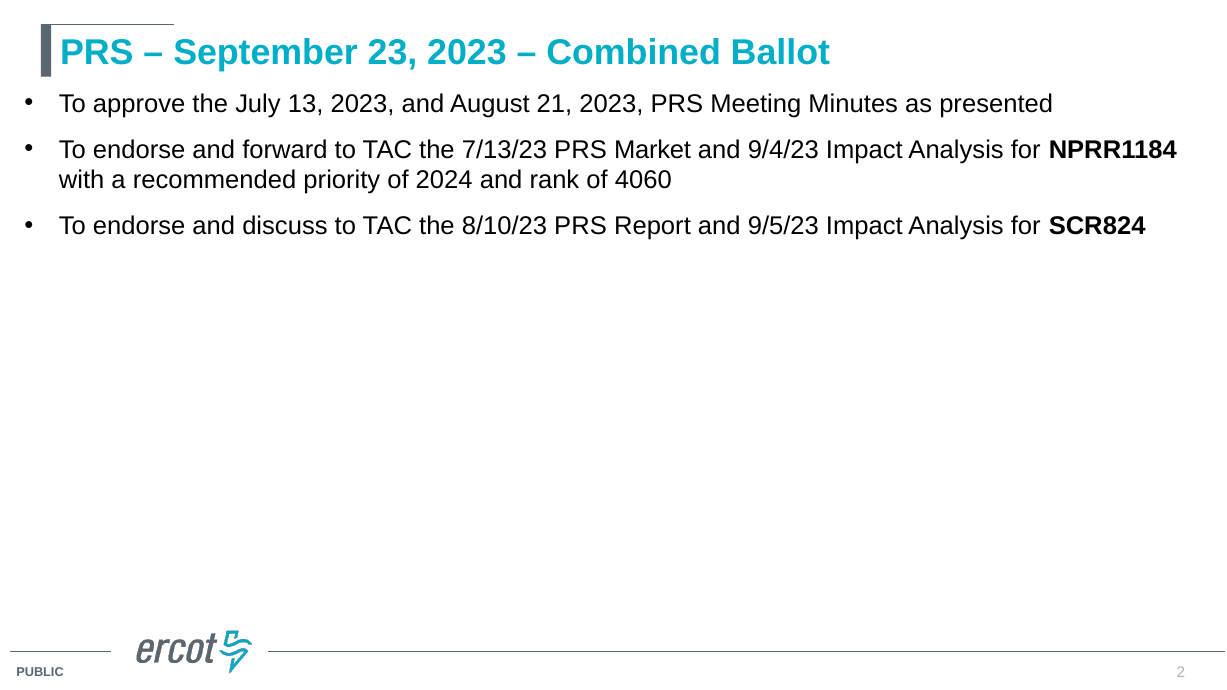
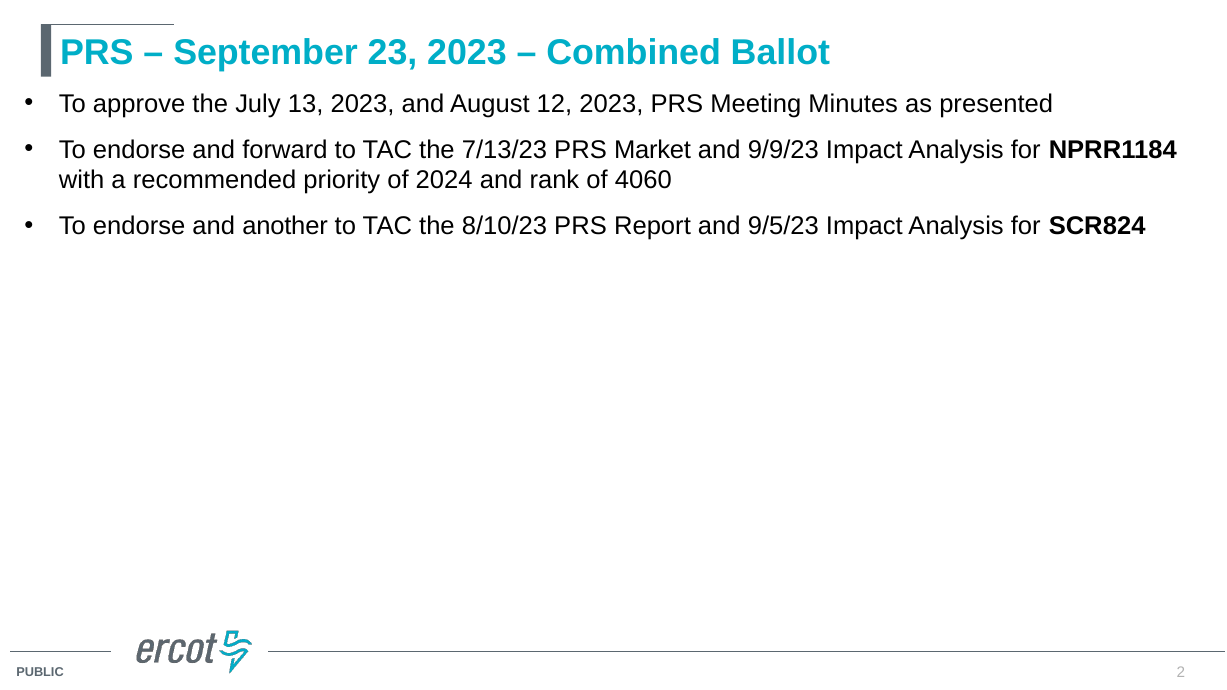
21: 21 -> 12
9/4/23: 9/4/23 -> 9/9/23
discuss: discuss -> another
